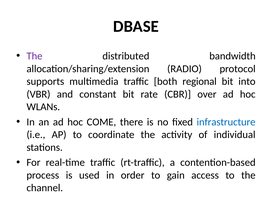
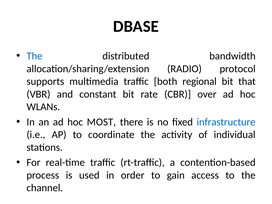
The at (34, 56) colour: purple -> blue
into: into -> that
COME: COME -> MOST
